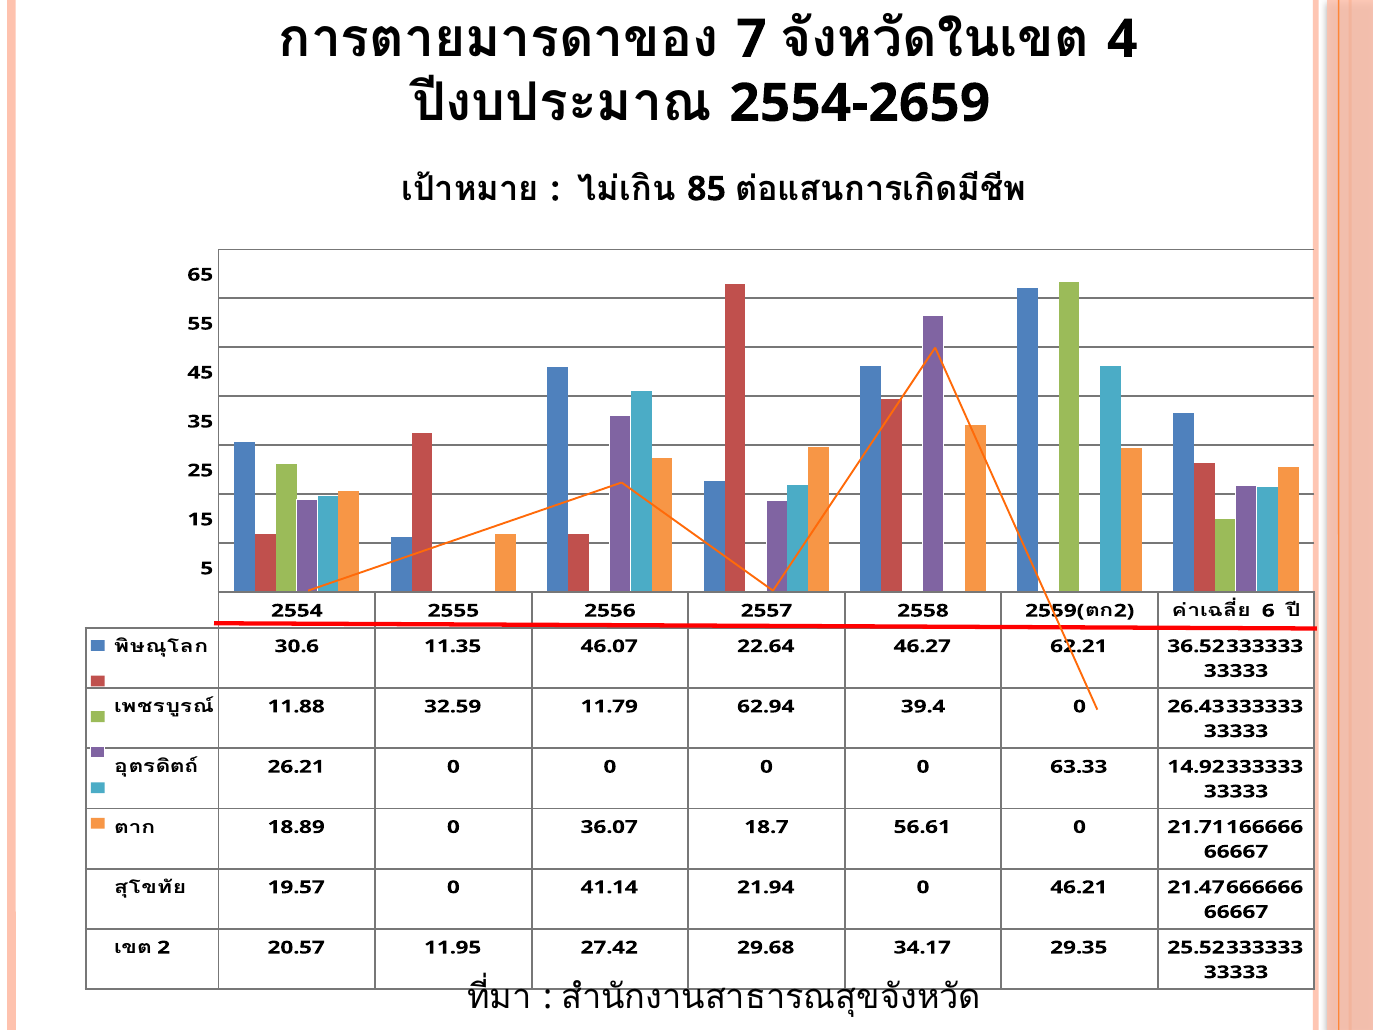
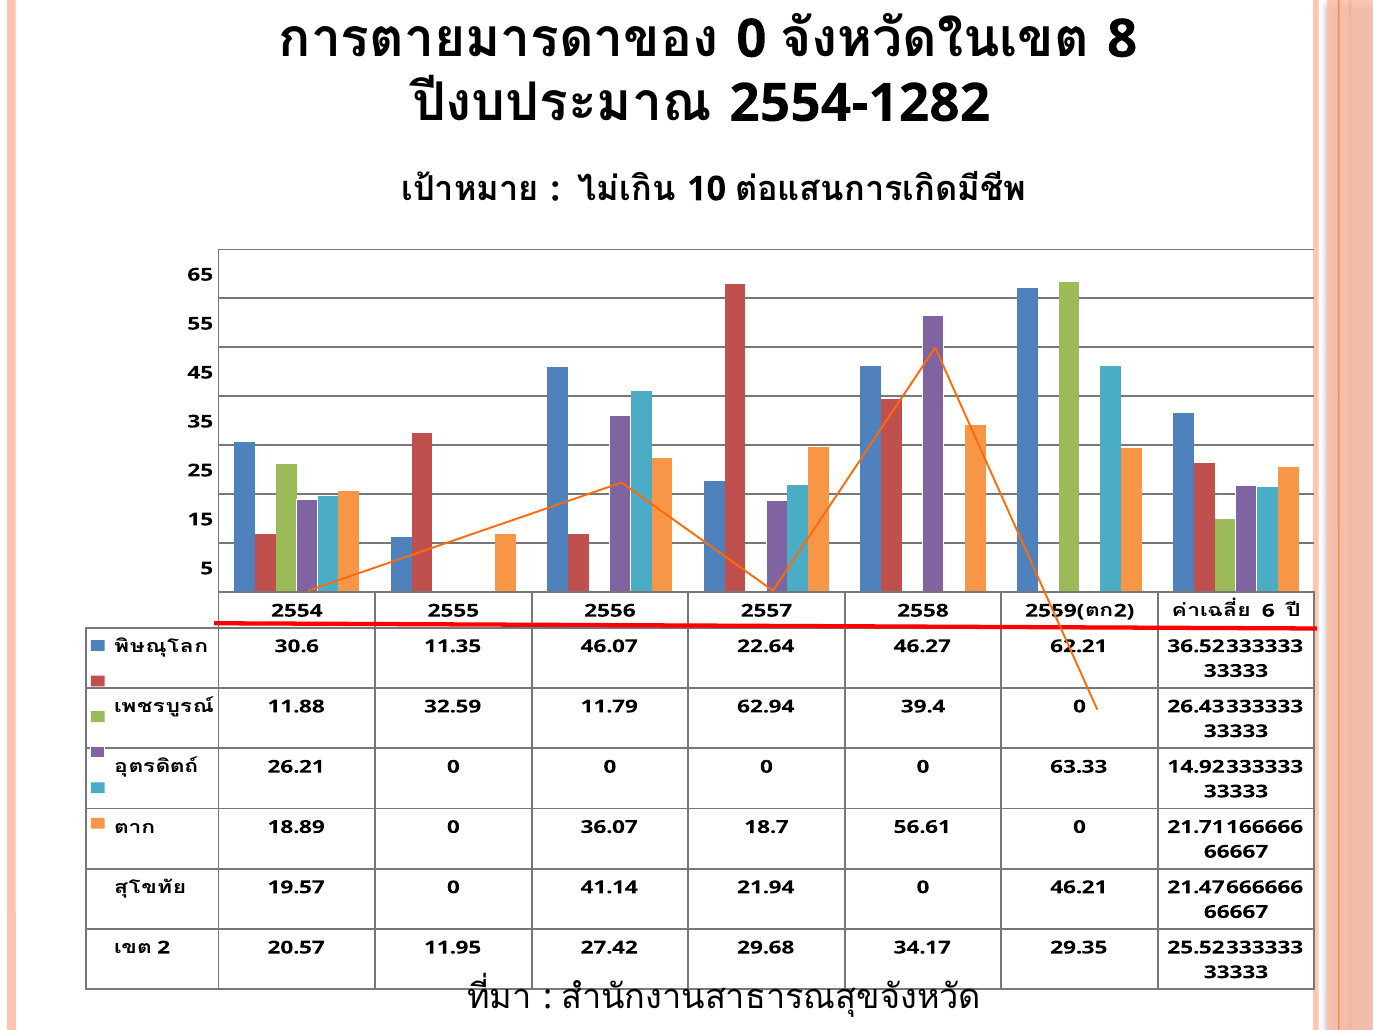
7 at (751, 39): 7 -> 0
4: 4 -> 8
2554-2659: 2554-2659 -> 2554-1282
85: 85 -> 10
